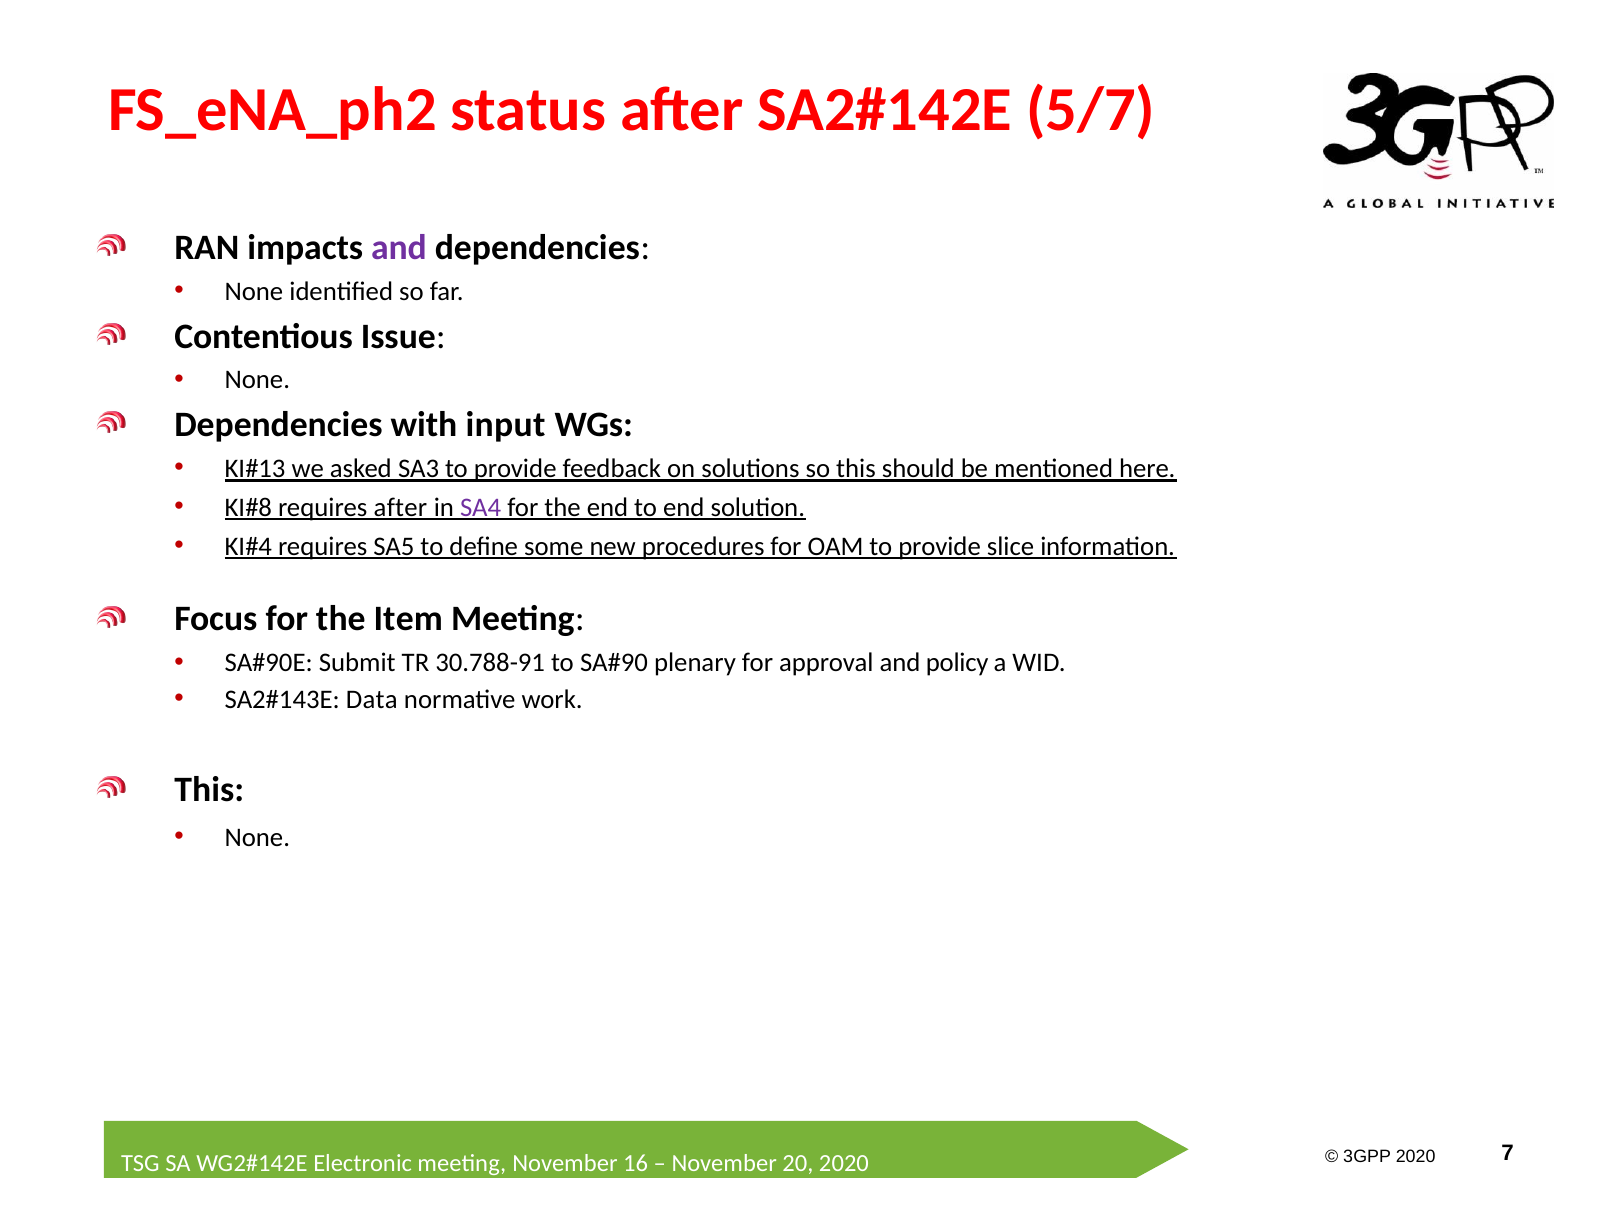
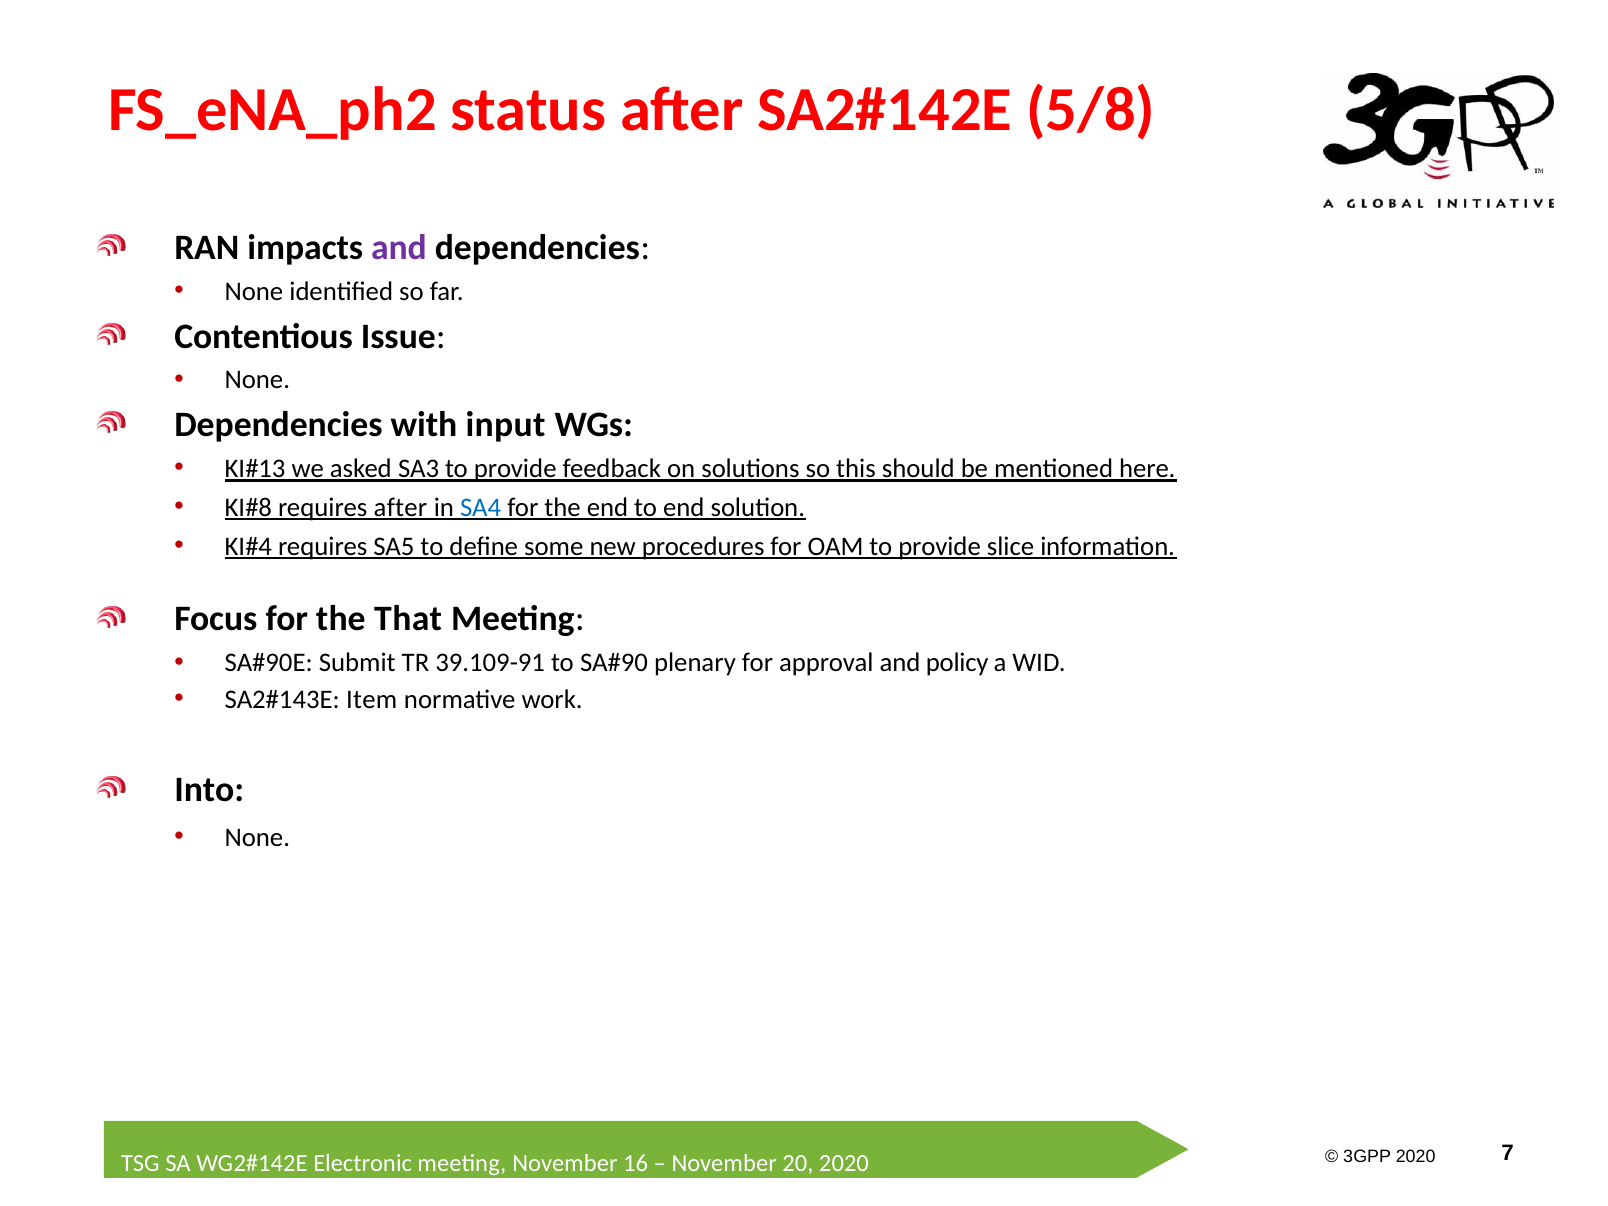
5/7: 5/7 -> 5/8
SA4 colour: purple -> blue
Item: Item -> That
30.788-91: 30.788-91 -> 39.109-91
Data: Data -> Item
This at (209, 789): This -> Into
